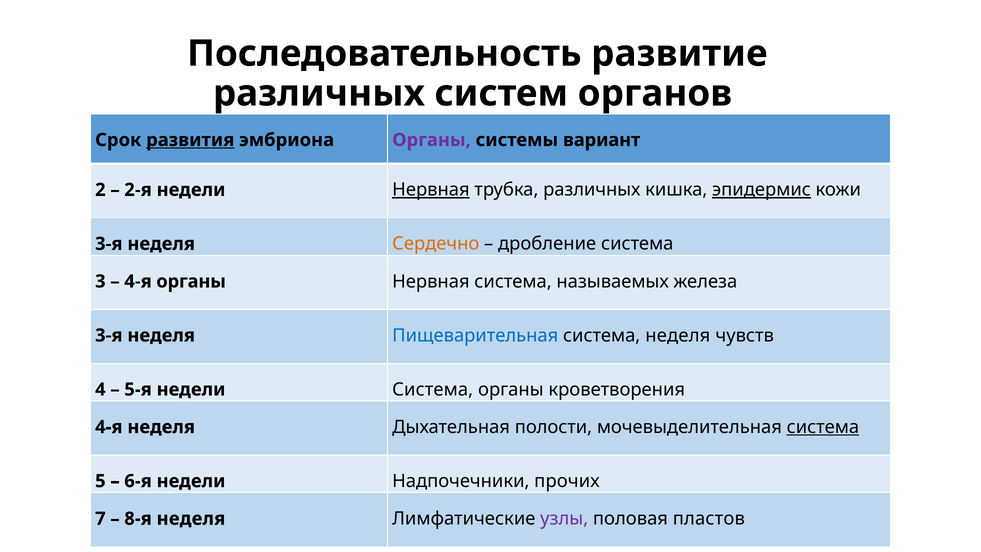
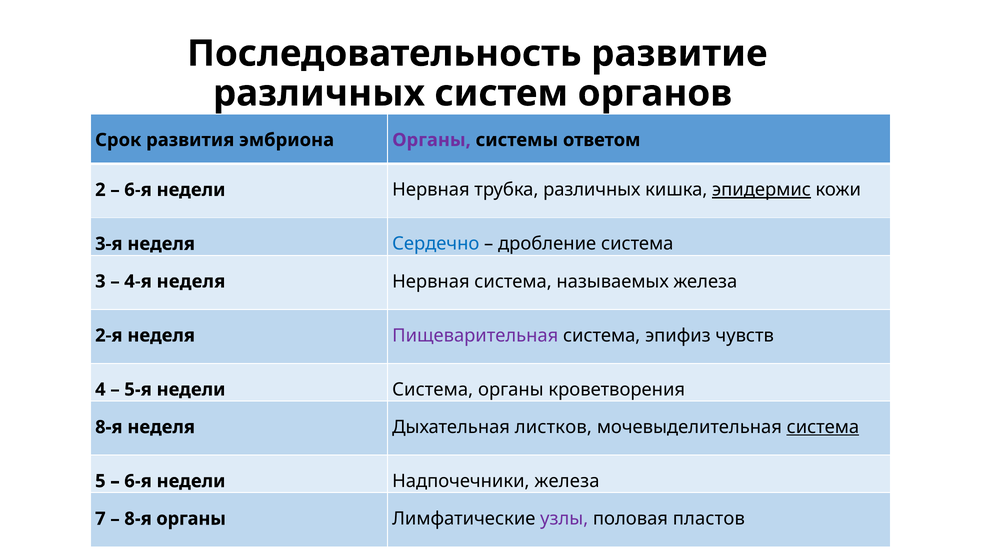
развития underline: present -> none
вариант: вариант -> ответом
2-я at (138, 190): 2-я -> 6-я
Нервная at (431, 190) underline: present -> none
Сердечно colour: orange -> blue
4-я органы: органы -> неделя
3-я at (109, 335): 3-я -> 2-я
Пищеварительная colour: blue -> purple
система неделя: неделя -> эпифиз
4-я at (109, 427): 4-я -> 8-я
полости: полости -> листков
Надпочечники прочих: прочих -> железа
8-я неделя: неделя -> органы
